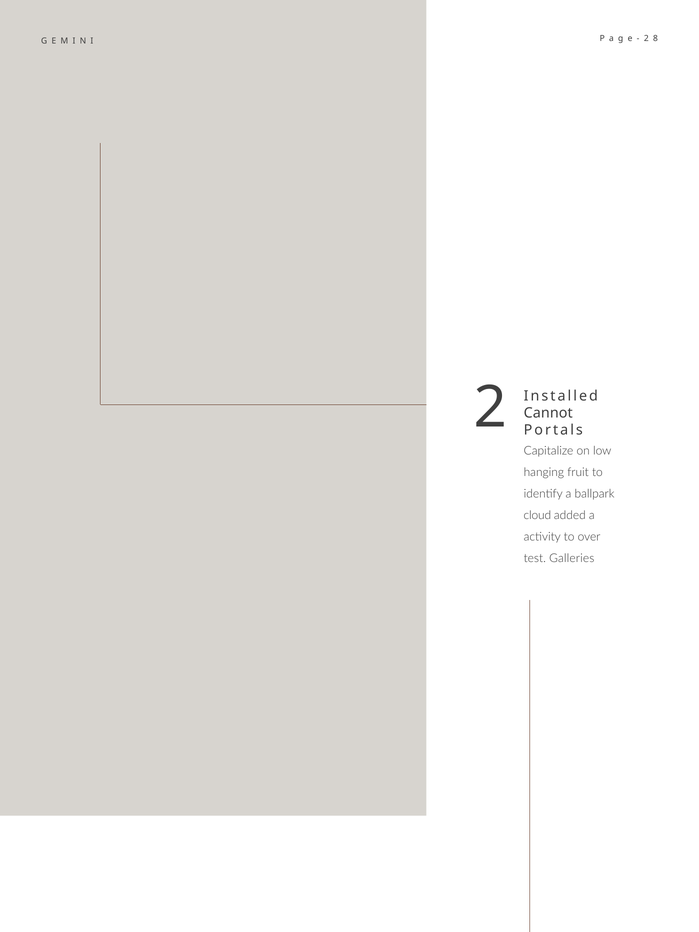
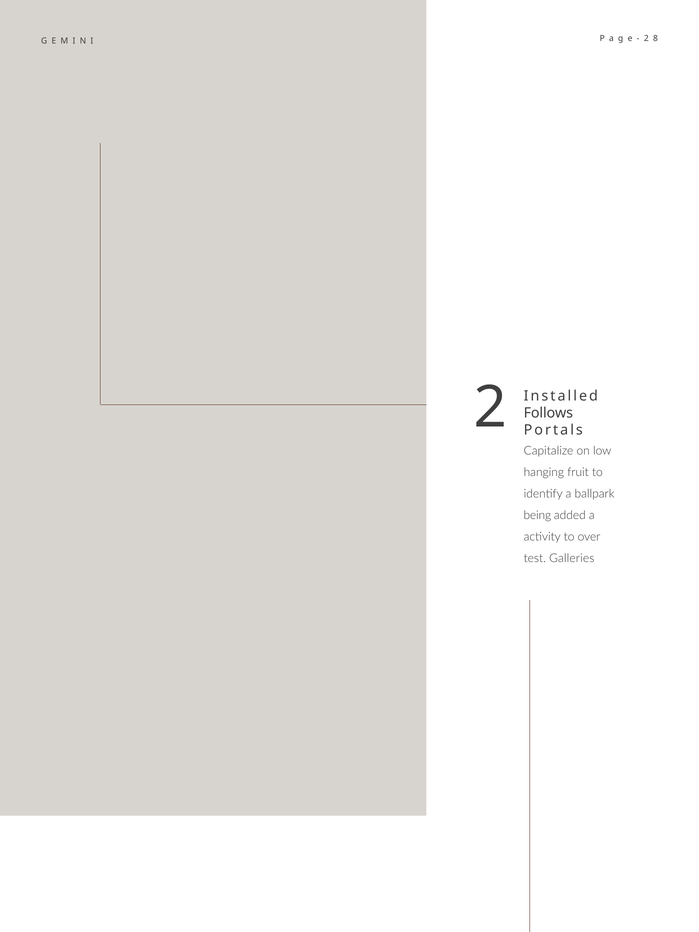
Cannot: Cannot -> Follows
cloud: cloud -> being
